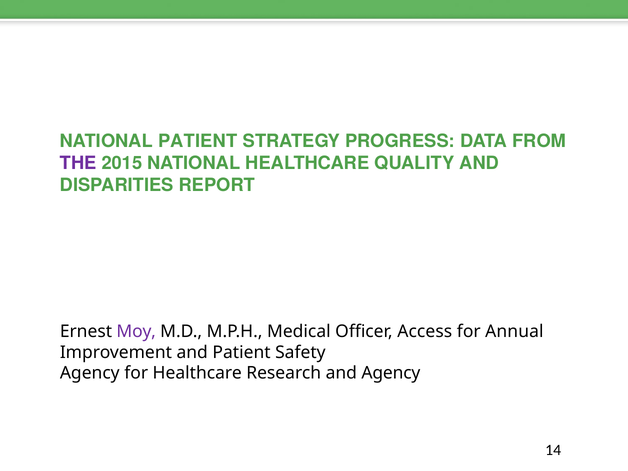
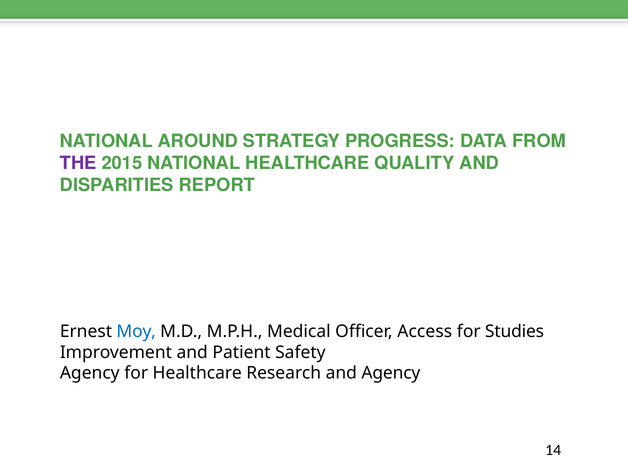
NATIONAL PATIENT: PATIENT -> AROUND
Moy colour: purple -> blue
Annual: Annual -> Studies
